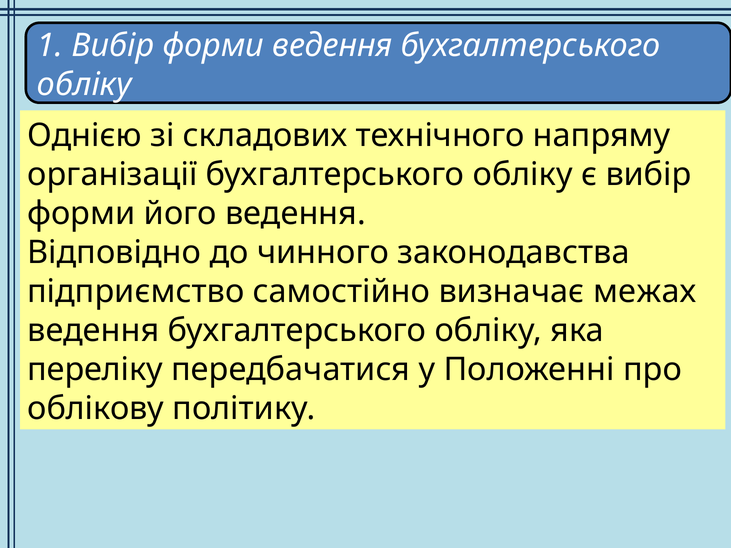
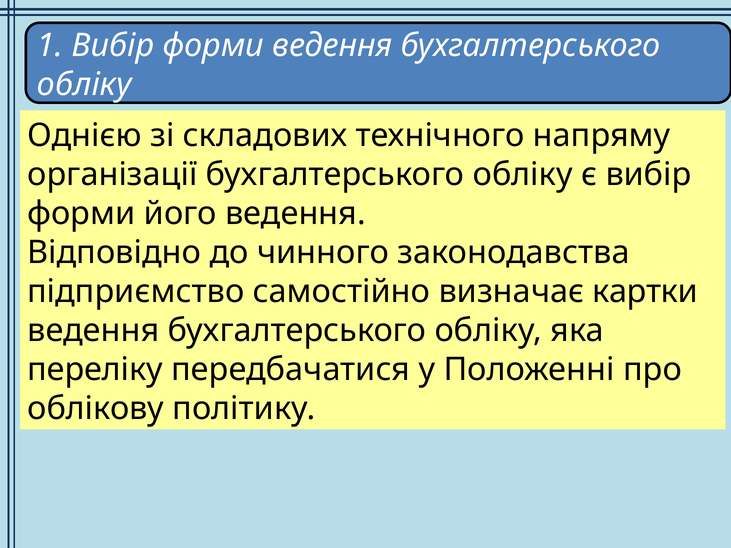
межах: межах -> картки
